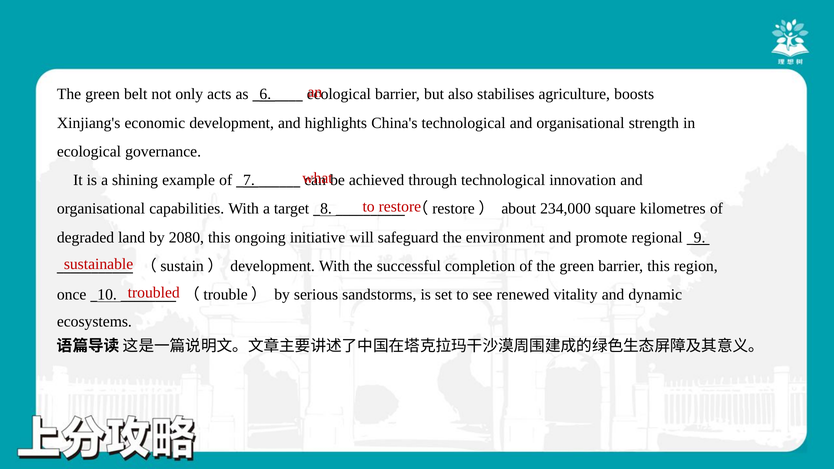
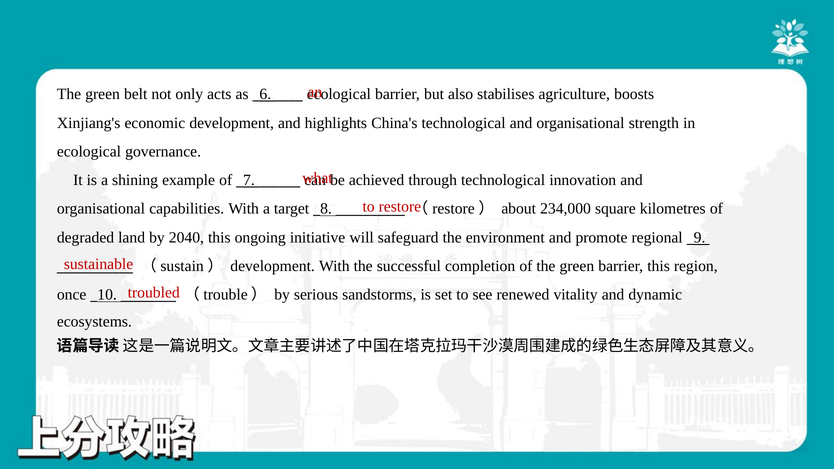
2080: 2080 -> 2040
